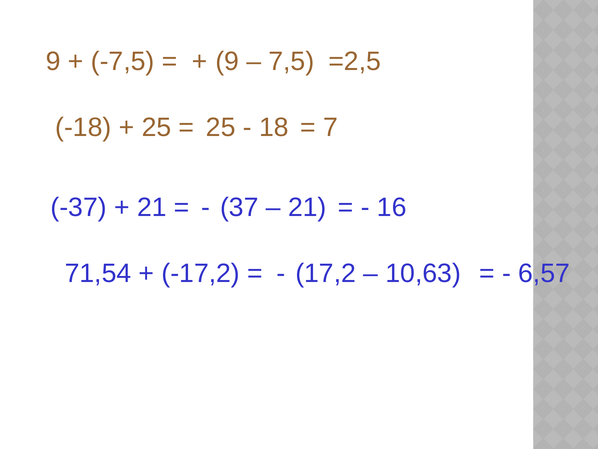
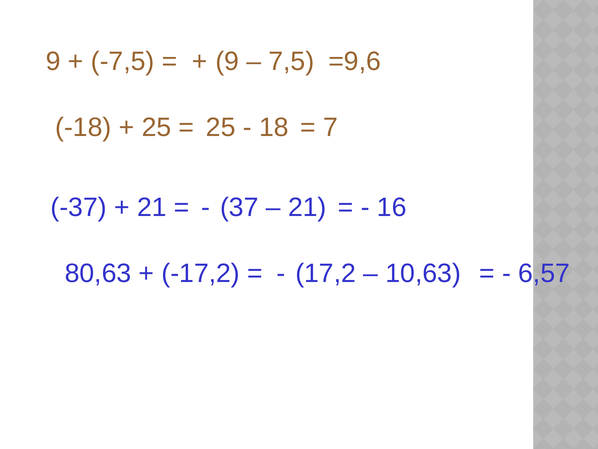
=2,5: =2,5 -> =9,6
71,54: 71,54 -> 80,63
